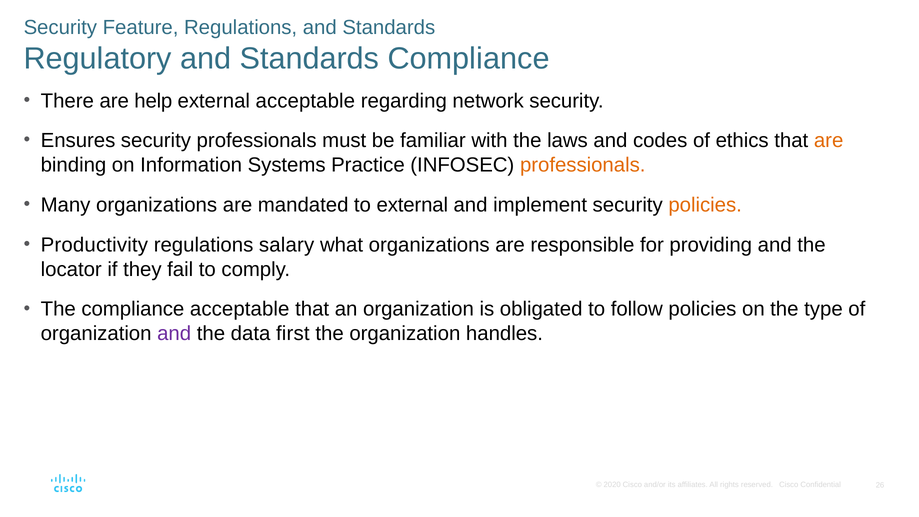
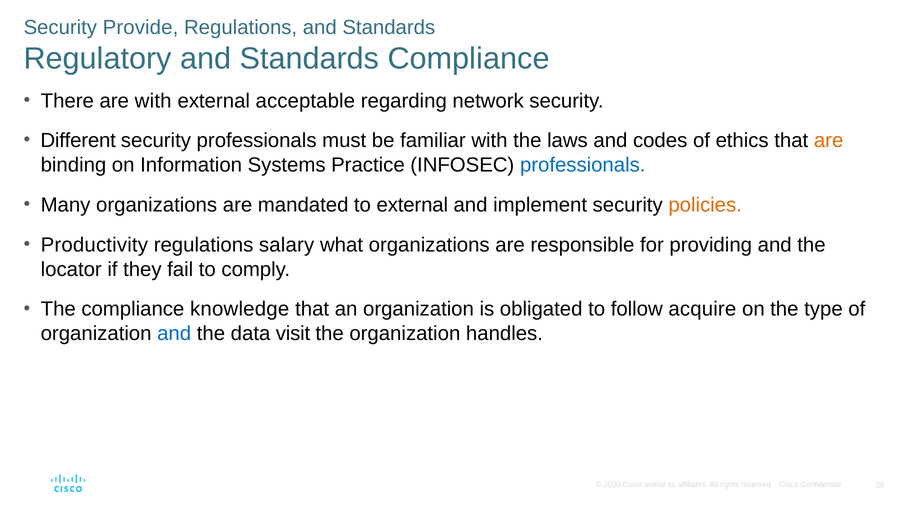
Feature: Feature -> Provide
are help: help -> with
Ensures: Ensures -> Different
professionals at (583, 165) colour: orange -> blue
compliance acceptable: acceptable -> knowledge
follow policies: policies -> acquire
and at (174, 334) colour: purple -> blue
first: first -> visit
